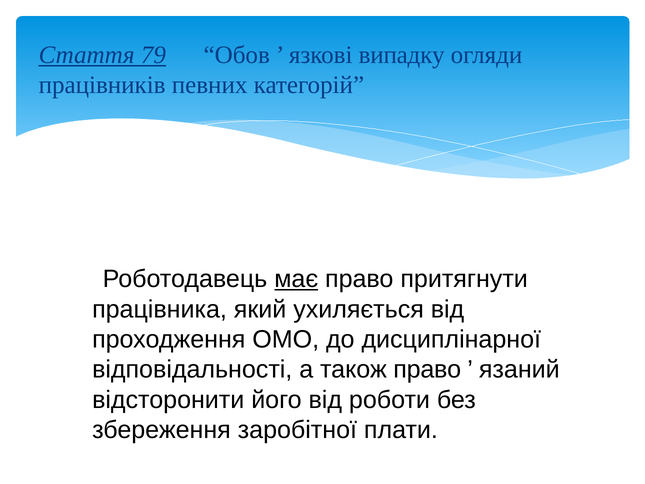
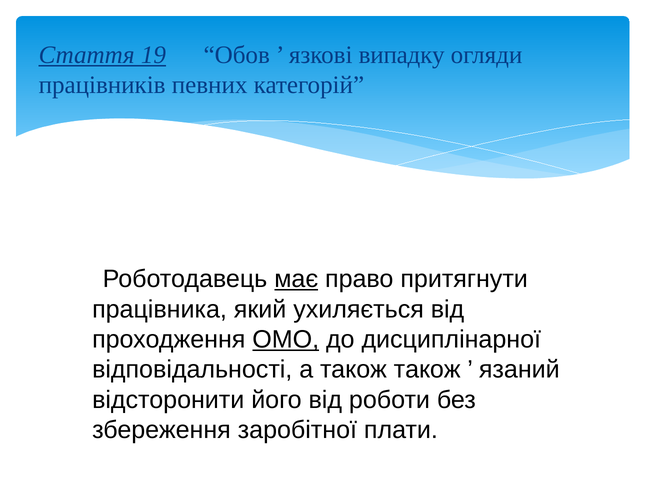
79: 79 -> 19
ОМО underline: none -> present
також право: право -> також
